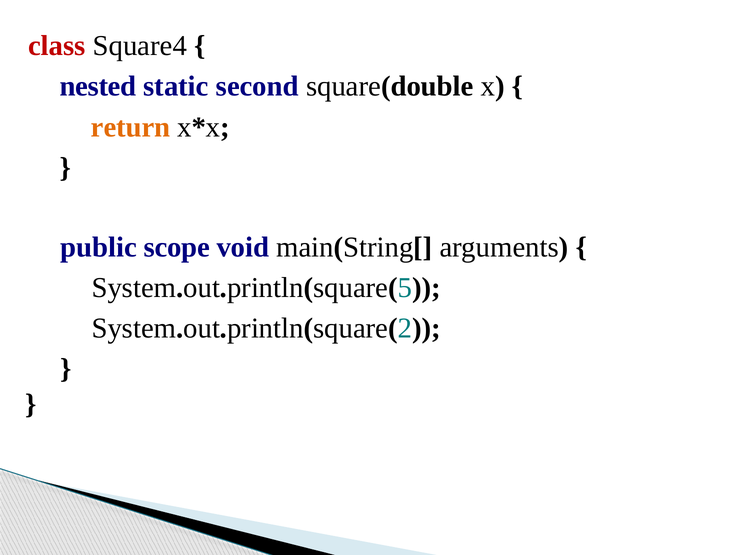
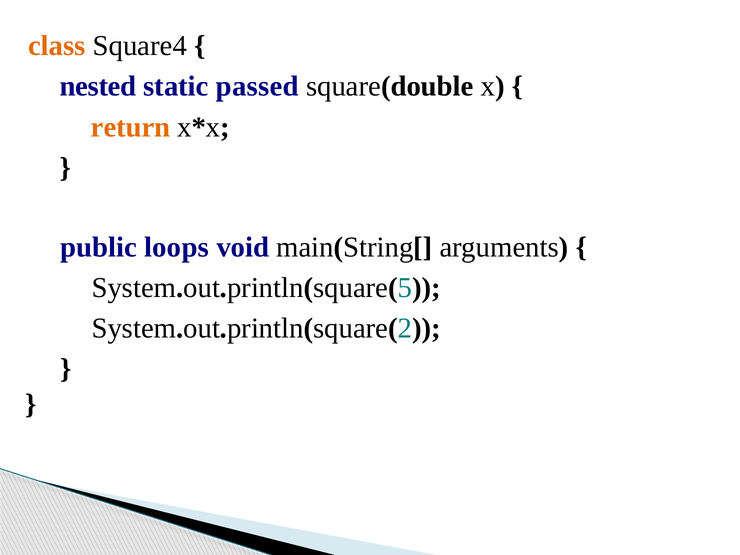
class colour: red -> orange
second: second -> passed
scope: scope -> loops
